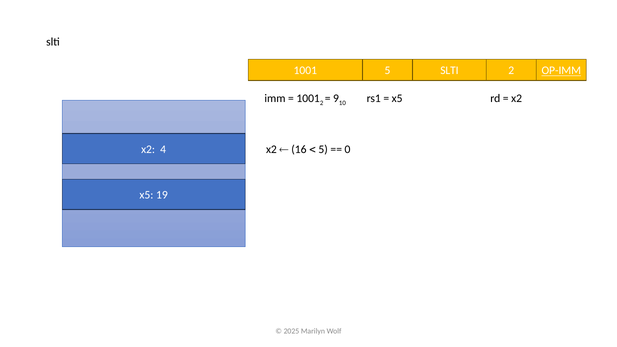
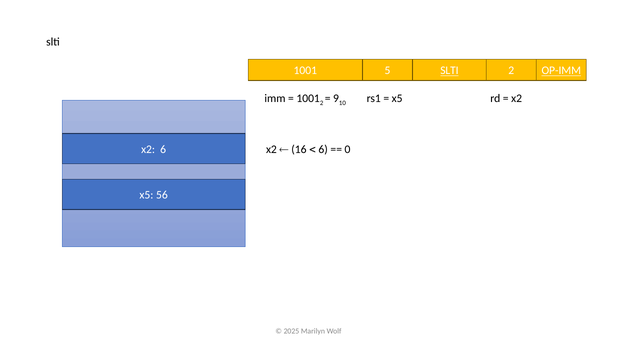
SLTI at (449, 71) underline: none -> present
x2 4: 4 -> 6
5 at (323, 149): 5 -> 6
19: 19 -> 56
